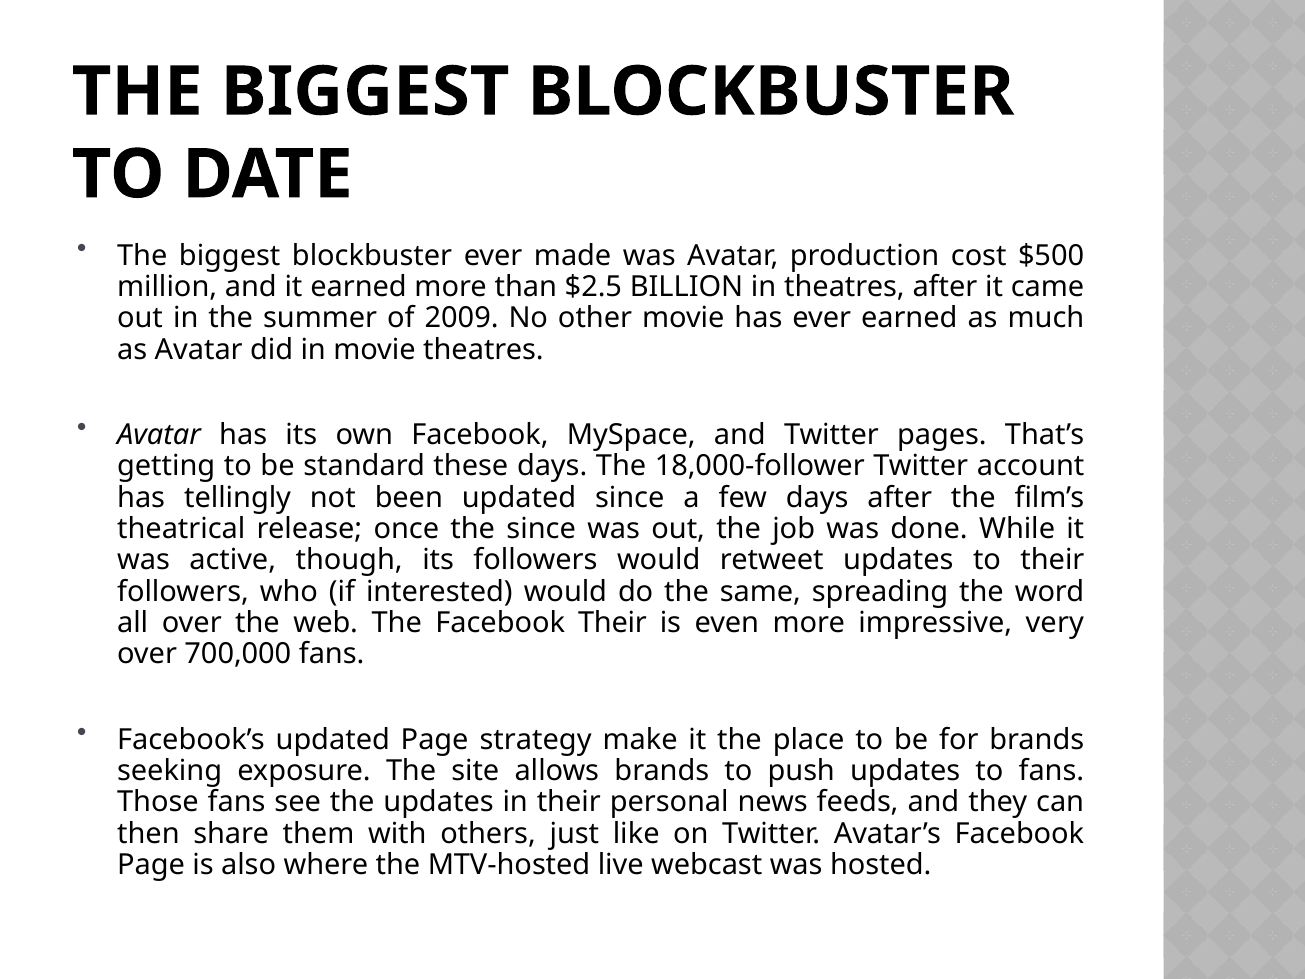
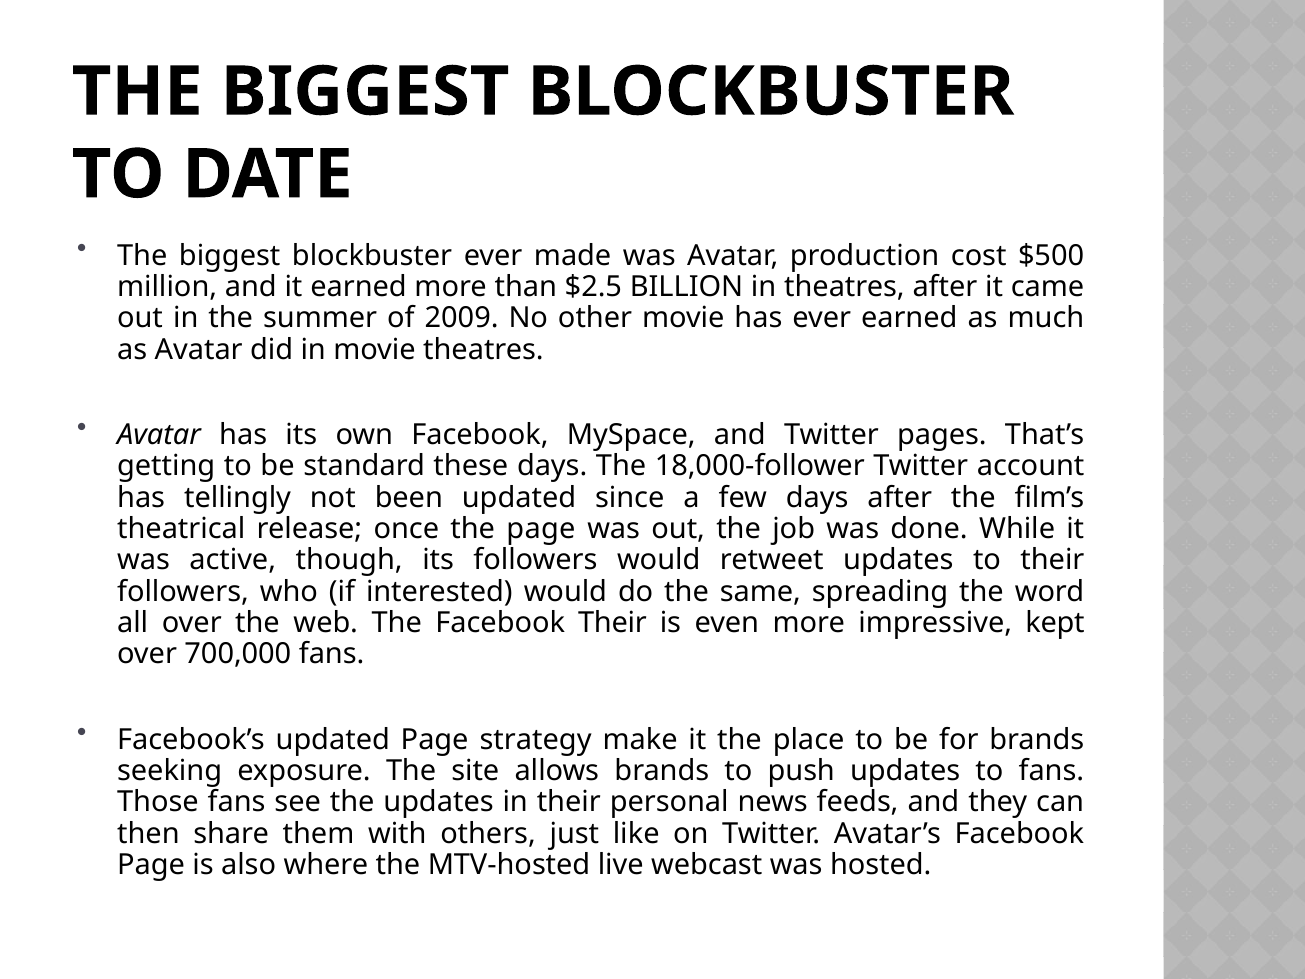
the since: since -> page
very: very -> kept
